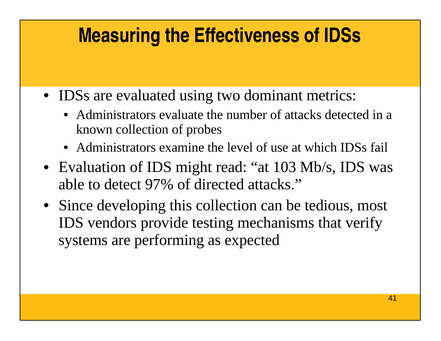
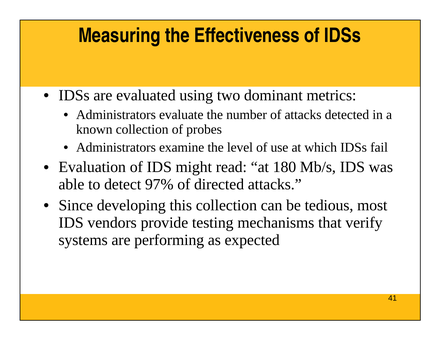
103: 103 -> 180
